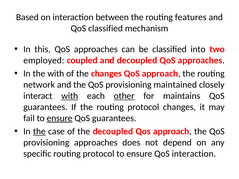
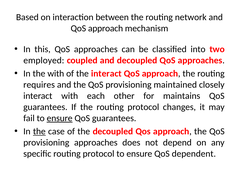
features: features -> network
classified at (105, 28): classified -> approach
the changes: changes -> interact
network: network -> requires
with at (70, 96) underline: present -> none
other underline: present -> none
QoS interaction: interaction -> dependent
